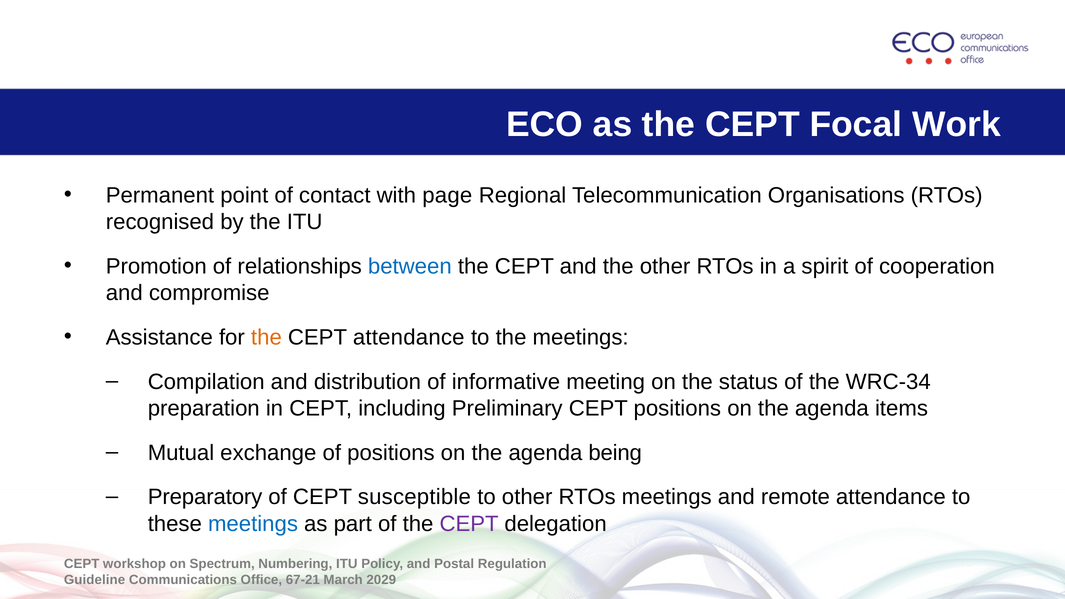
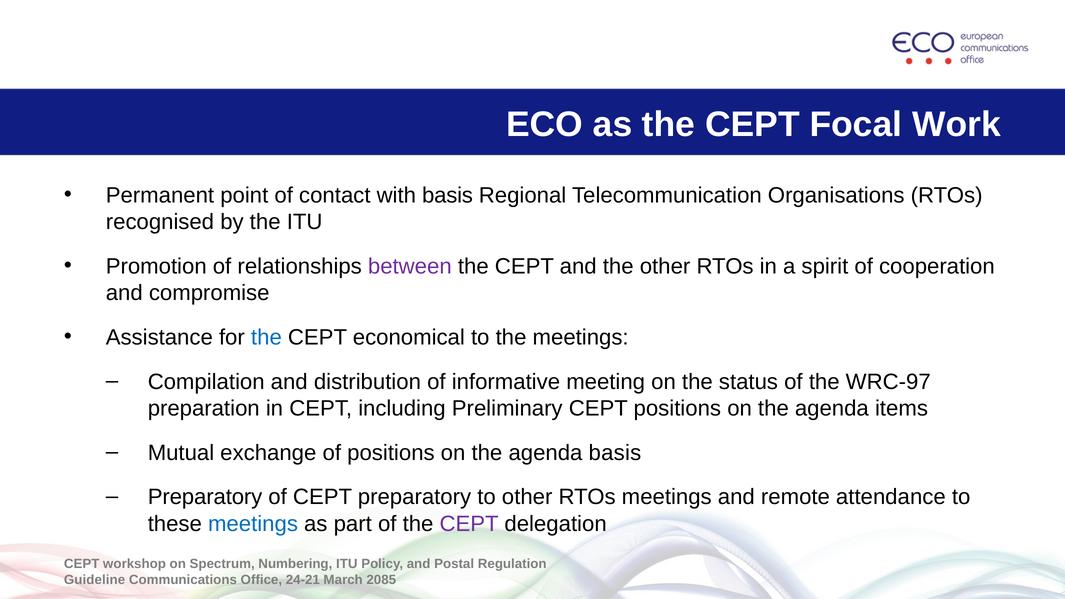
with page: page -> basis
between colour: blue -> purple
the at (266, 337) colour: orange -> blue
CEPT attendance: attendance -> economical
WRC‐34: WRC‐34 -> WRC‐97
agenda being: being -> basis
CEPT susceptible: susceptible -> preparatory
67-21: 67-21 -> 24-21
2029: 2029 -> 2085
